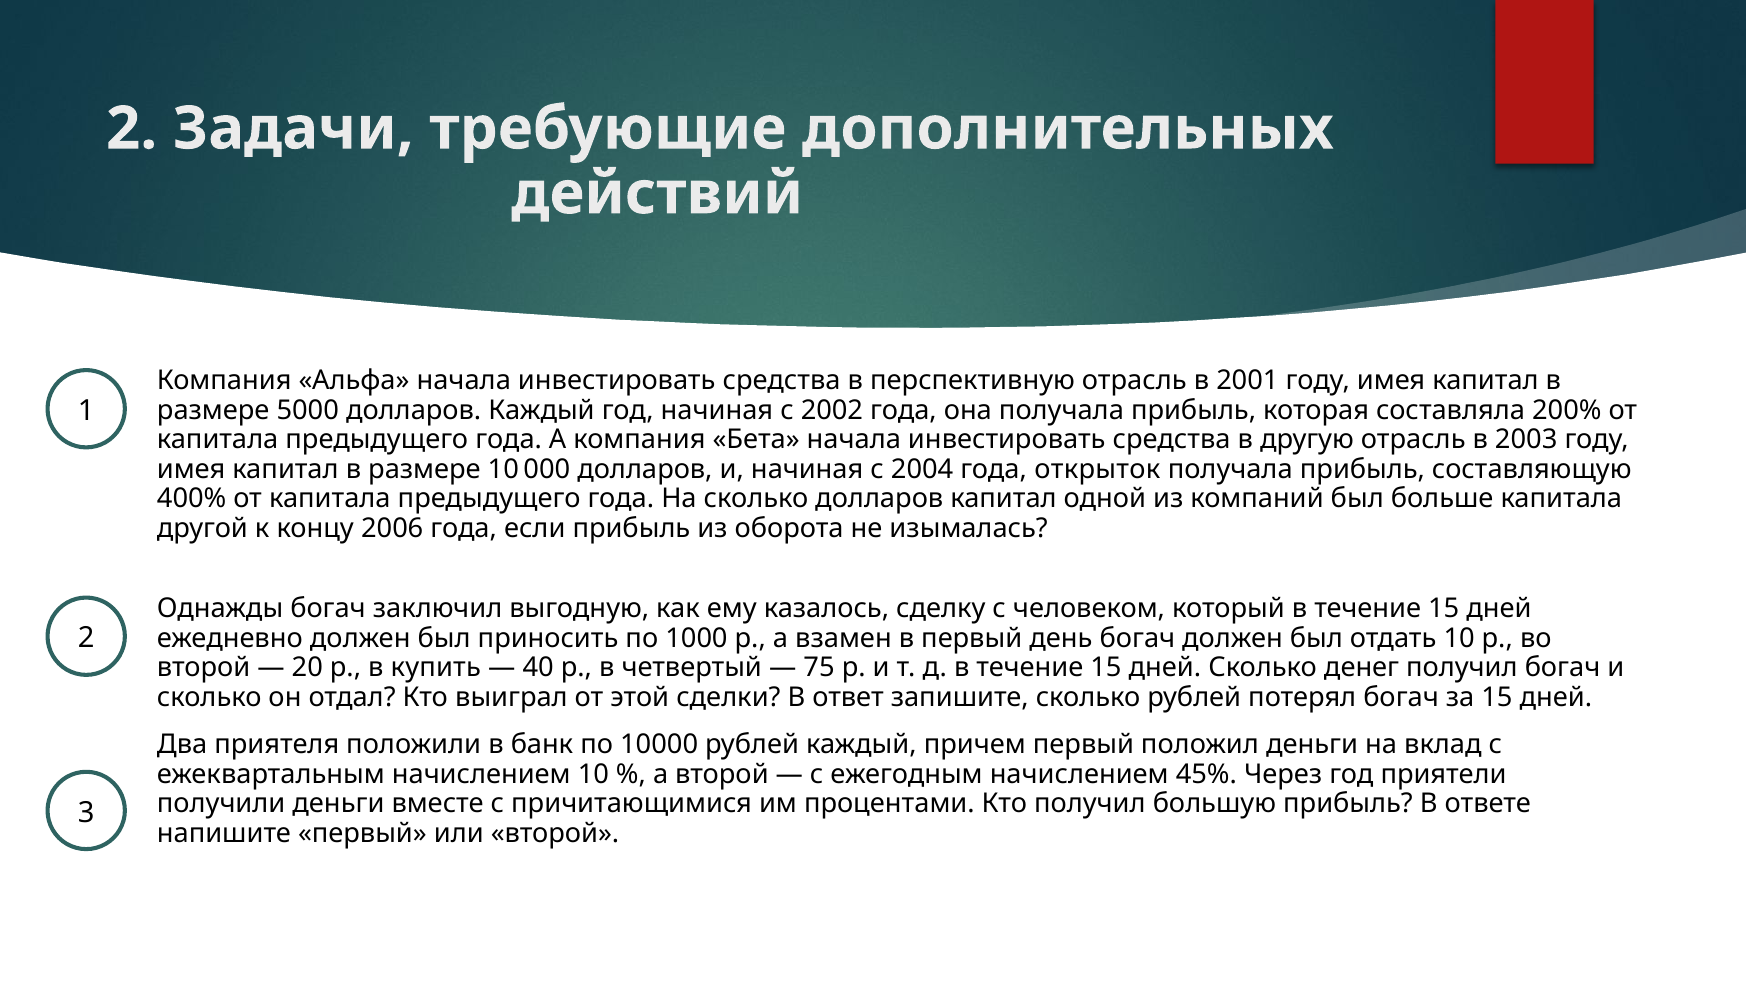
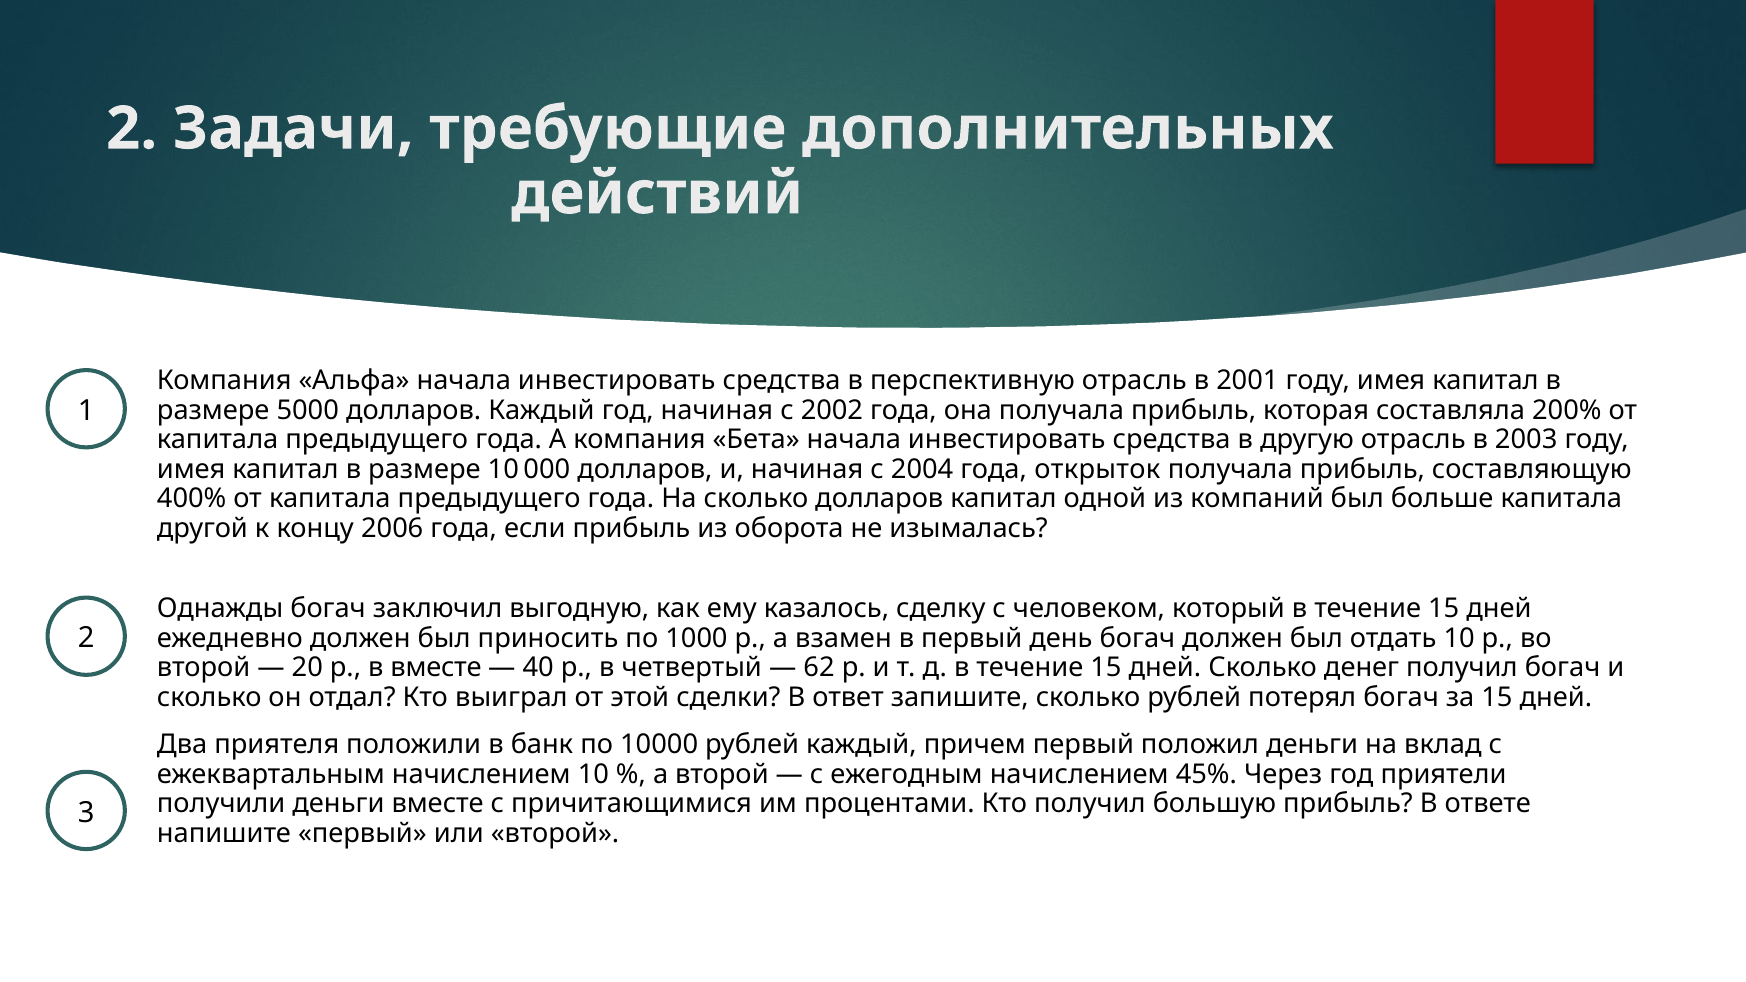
в купить: купить -> вместе
75: 75 -> 62
